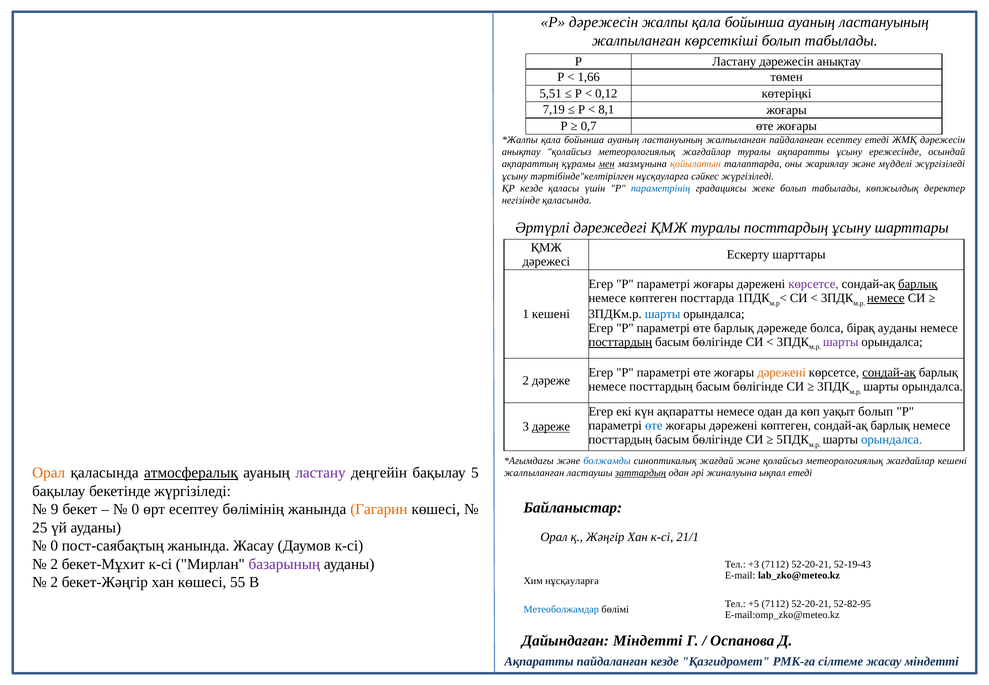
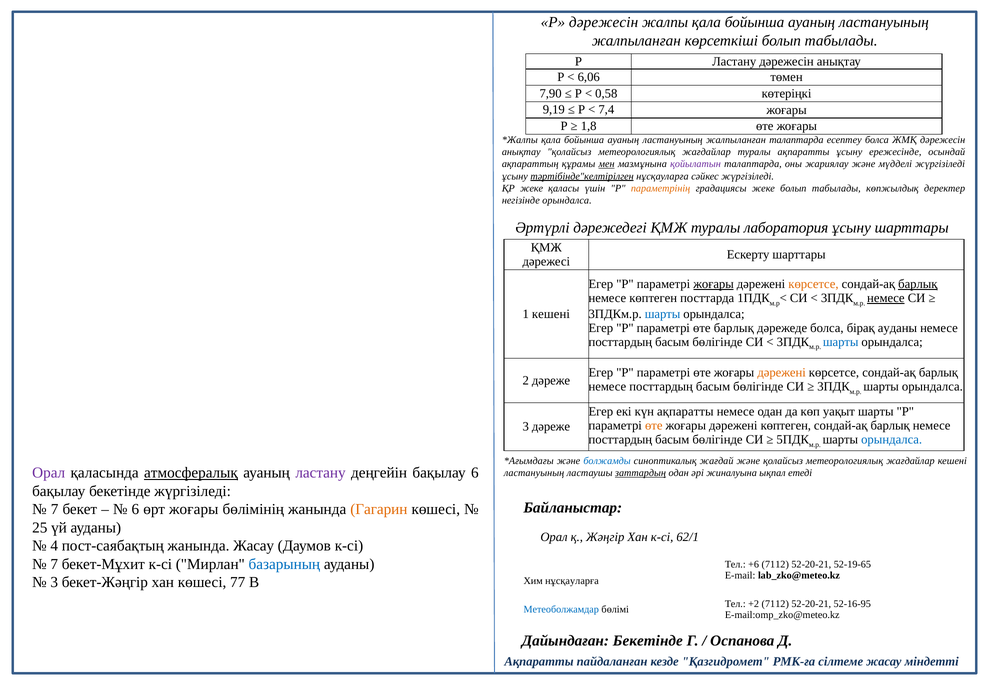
1,66: 1,66 -> 6,06
5,51: 5,51 -> 7,90
0,12: 0,12 -> 0,58
7,19: 7,19 -> 9,19
8,1: 8,1 -> 7,4
0,7: 0,7 -> 1,8
жалпыланған пайдаланған: пайдаланған -> талаптарда
есептеу етеді: етеді -> болса
қойылатын colour: orange -> purple
тәртібінде"келтірілген underline: none -> present
ҚР кезде: кезде -> жеке
параметрінің colour: blue -> orange
негізінде қаласында: қаласында -> орындалса
туралы посттардың: посттардың -> лаборатория
жоғары at (714, 284) underline: none -> present
көрсетсе at (813, 284) colour: purple -> orange
посттардың at (620, 342) underline: present -> none
шарты at (841, 342) colour: purple -> blue
сондай-ақ at (889, 372) underline: present -> none
уақыт болып: болып -> шарты
өте at (654, 426) colour: blue -> orange
дәреже at (551, 427) underline: present -> none
Орал at (49, 473) colour: orange -> purple
бақылау 5: 5 -> 6
жалпыланған at (534, 473): жалпыланған -> ластануының
9 at (55, 509): 9 -> 7
0 at (135, 509): 0 -> 6
өрт есептеу: есептеу -> жоғары
21/1: 21/1 -> 62/1
0 at (54, 546): 0 -> 4
2 at (54, 564): 2 -> 7
базарының colour: purple -> blue
+3: +3 -> +6
52-19-43: 52-19-43 -> 52-19-65
2 at (54, 582): 2 -> 3
55: 55 -> 77
+5: +5 -> +2
52-82-95: 52-82-95 -> 52-16-95
Дайындаған Міндетті: Міндетті -> Бекетінде
